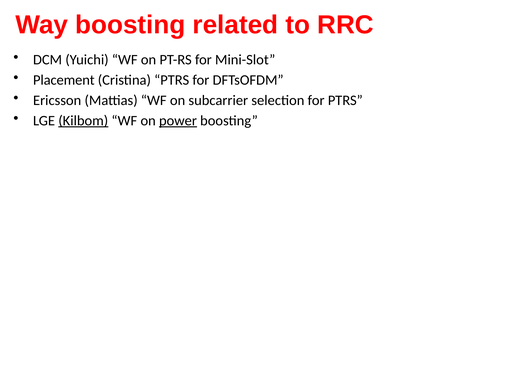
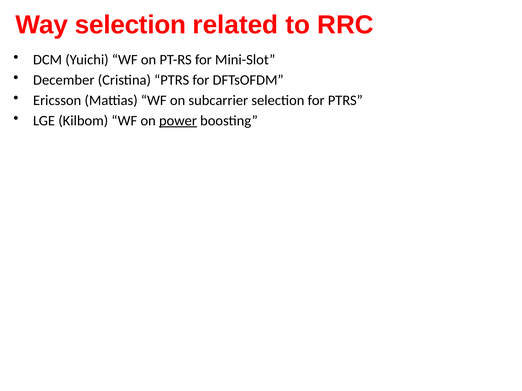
Way boosting: boosting -> selection
Placement: Placement -> December
Kilbom underline: present -> none
